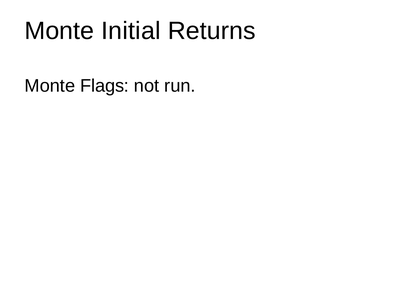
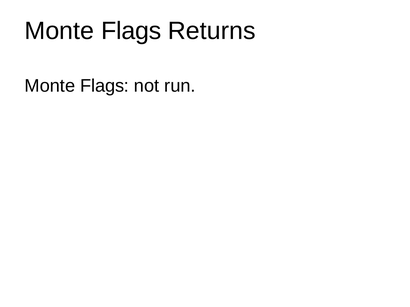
Initial at (131, 31): Initial -> Flags
